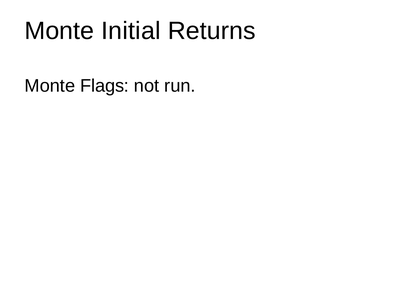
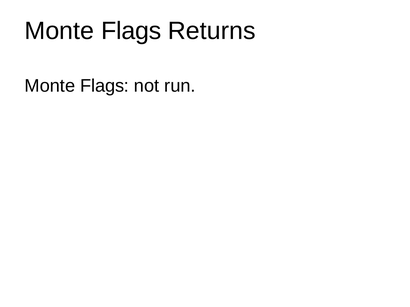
Initial at (131, 31): Initial -> Flags
